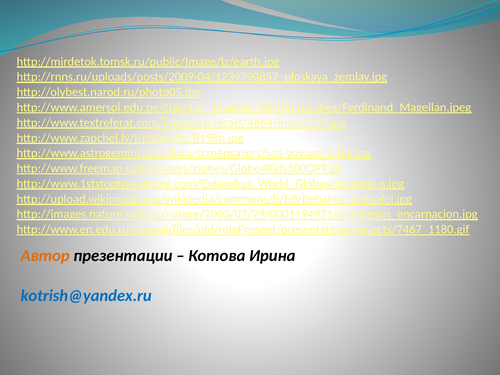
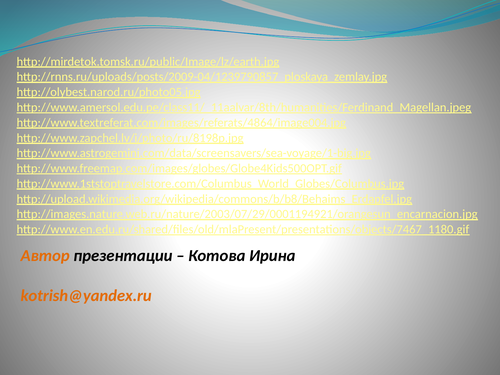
kotrish@yandex.ru colour: blue -> orange
